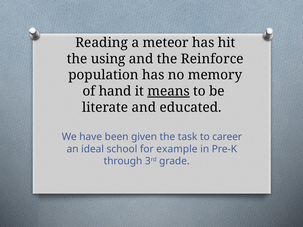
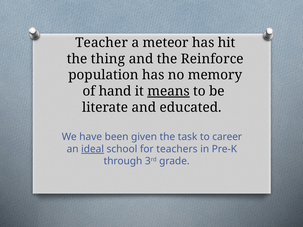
Reading: Reading -> Teacher
using: using -> thing
ideal underline: none -> present
example: example -> teachers
